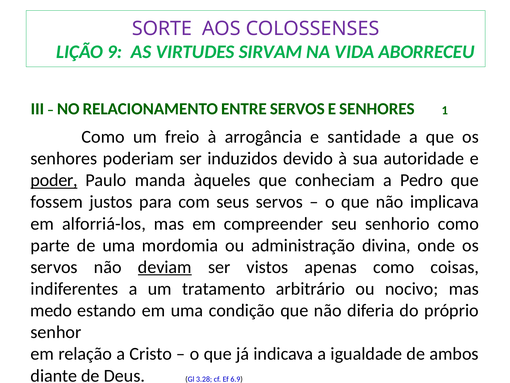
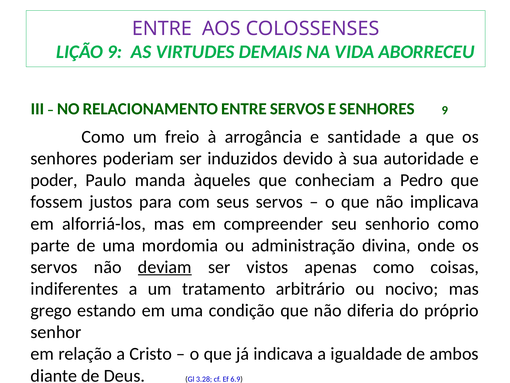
SORTE at (162, 29): SORTE -> ENTRE
SIRVAM: SIRVAM -> DEMAIS
SENHORES 1: 1 -> 9
poder underline: present -> none
medo: medo -> grego
